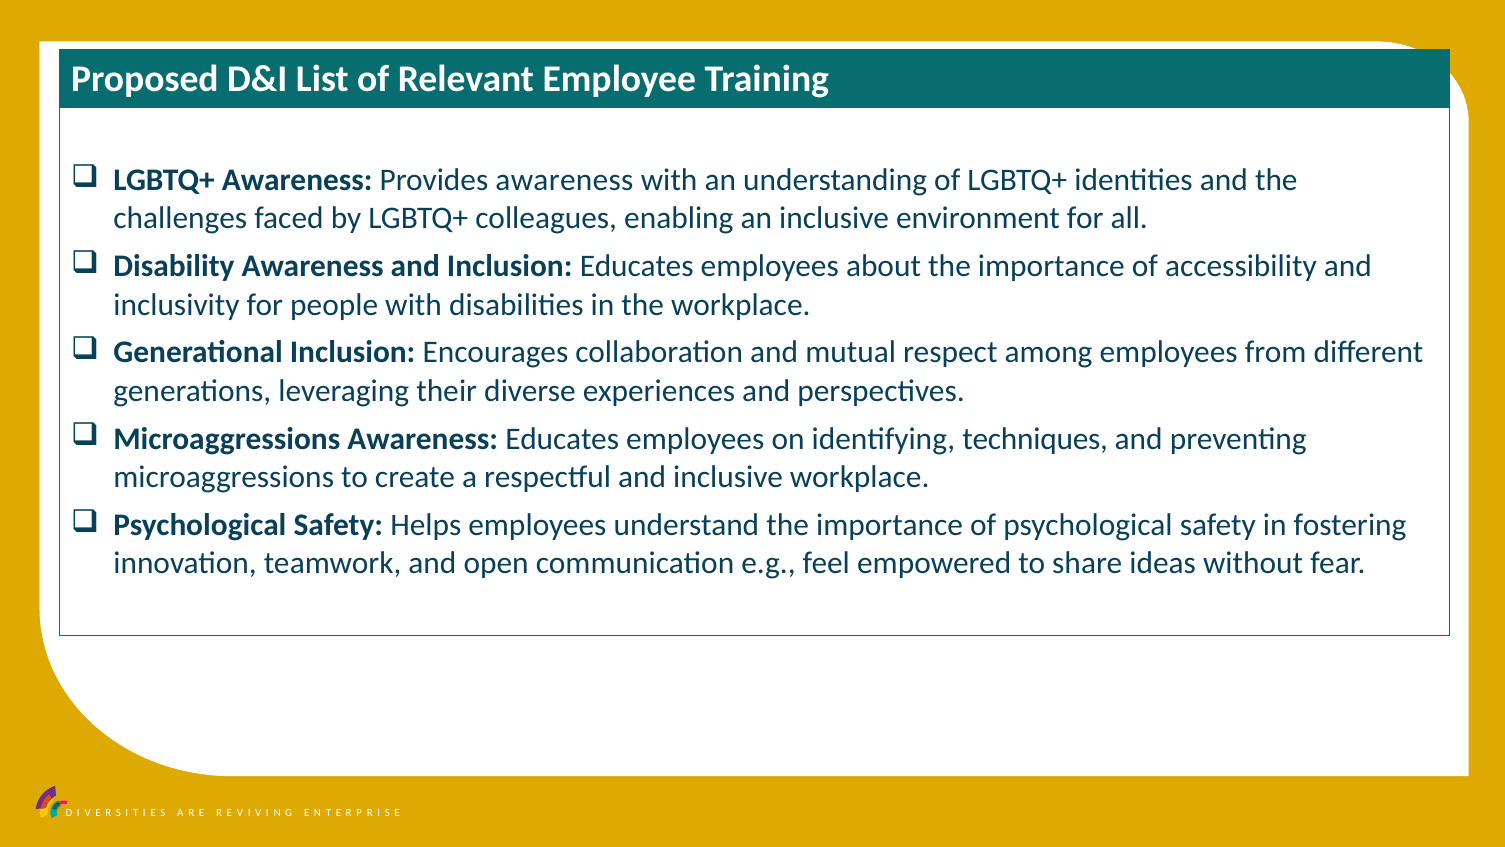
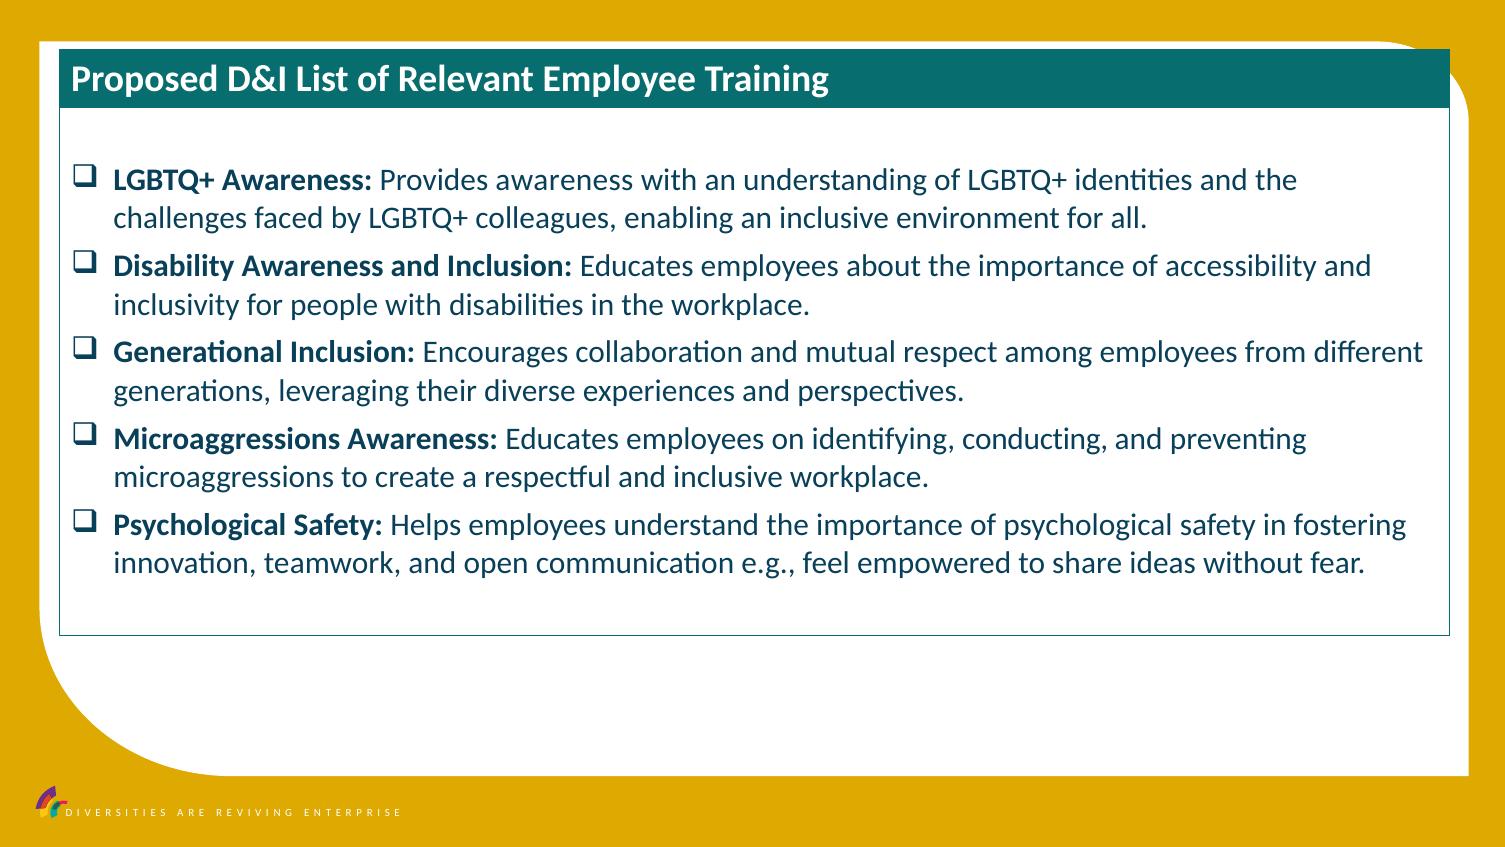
techniques: techniques -> conducting
